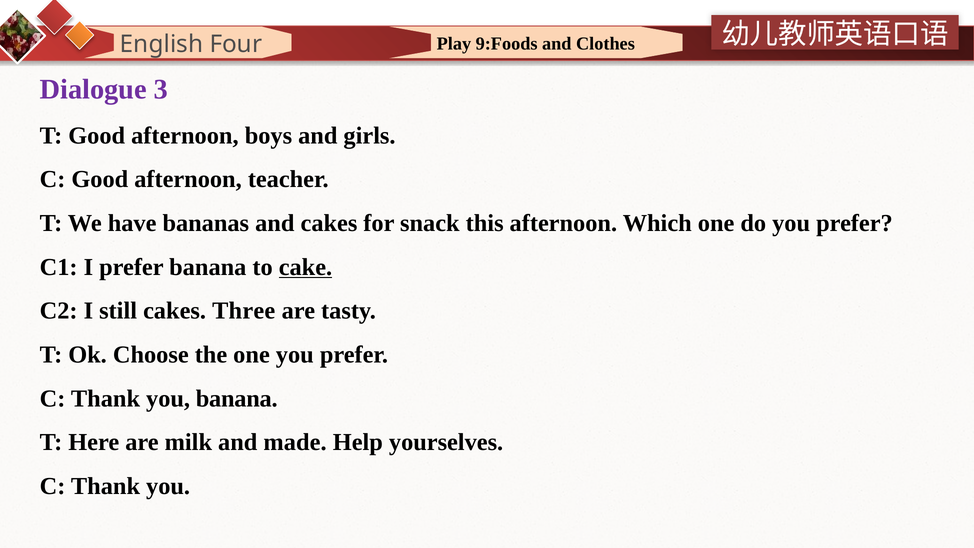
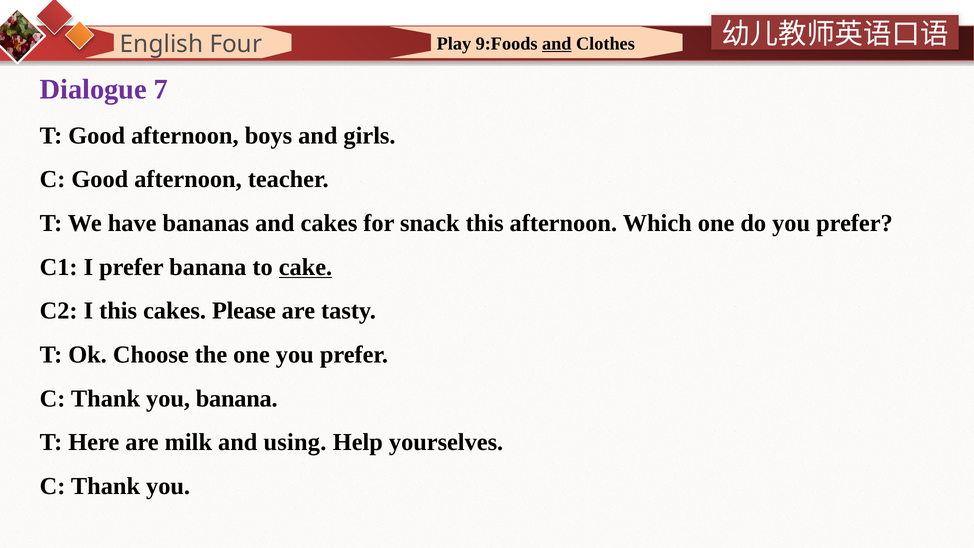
and at (557, 44) underline: none -> present
3: 3 -> 7
I still: still -> this
Three: Three -> Please
made: made -> using
